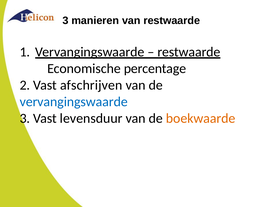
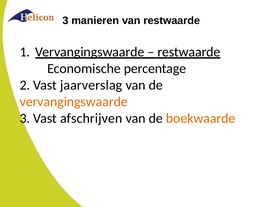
afschrijven: afschrijven -> jaarverslag
vervangingswaarde at (74, 102) colour: blue -> orange
levensduur: levensduur -> afschrijven
